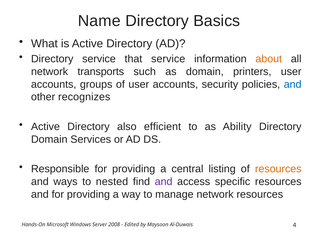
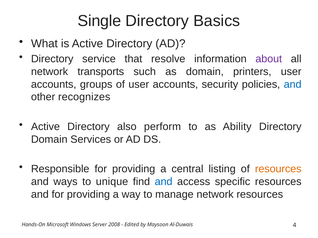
Name: Name -> Single
that service: service -> resolve
about colour: orange -> purple
efficient: efficient -> perform
nested: nested -> unique
and at (164, 182) colour: purple -> blue
